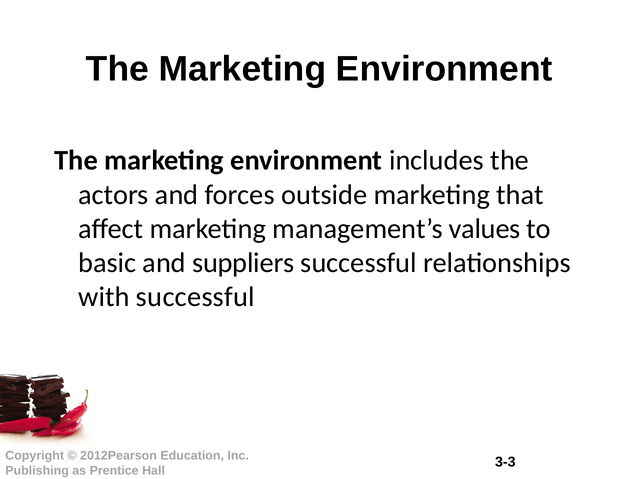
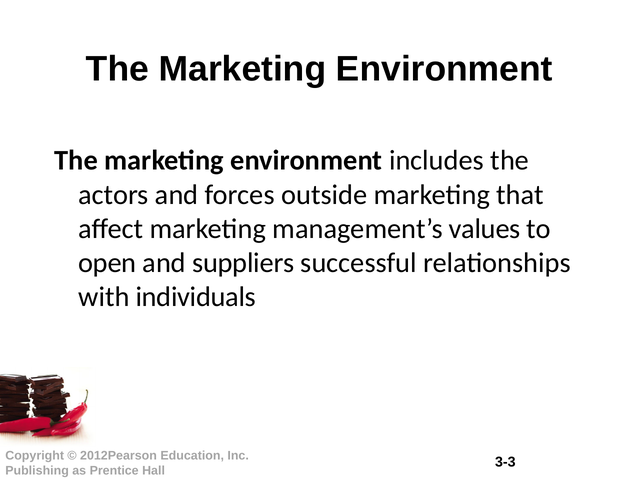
basic: basic -> open
with successful: successful -> individuals
